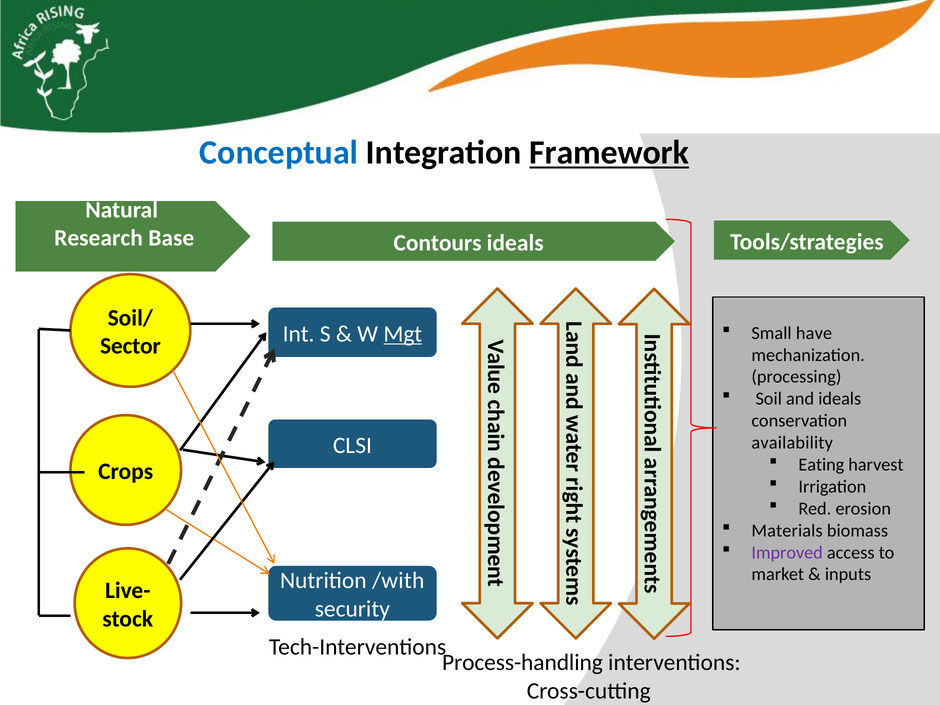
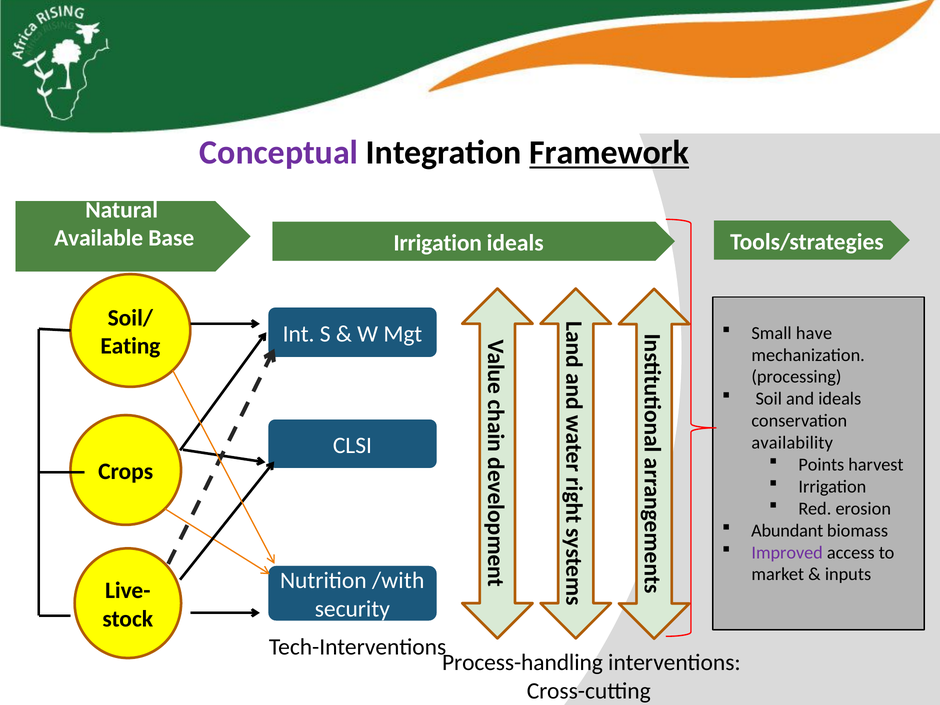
Conceptual colour: blue -> purple
Research: Research -> Available
Base Contours: Contours -> Irrigation
Mgt underline: present -> none
Sector: Sector -> Eating
Eating: Eating -> Points
Materials: Materials -> Abundant
